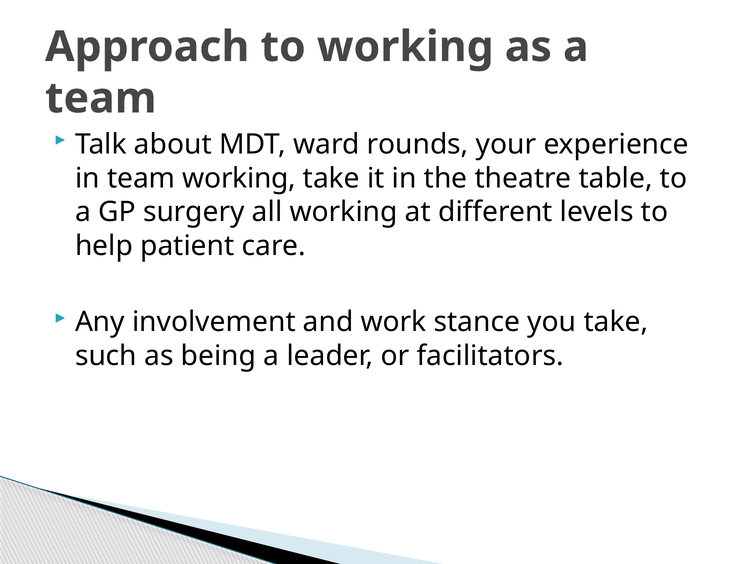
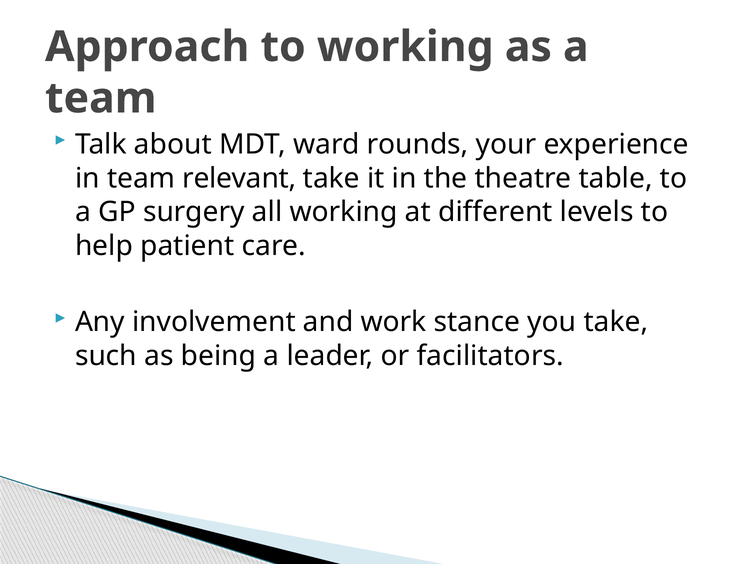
team working: working -> relevant
